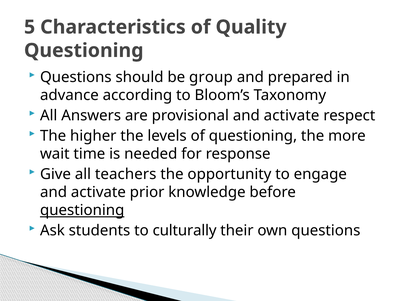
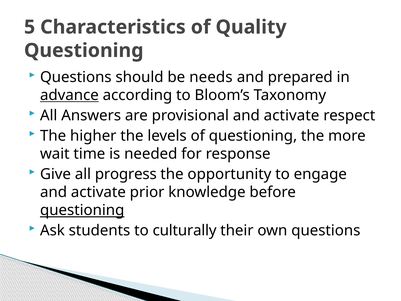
group: group -> needs
advance underline: none -> present
teachers: teachers -> progress
